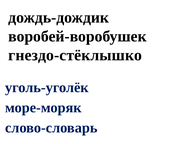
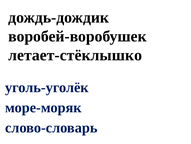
гнездо-стёклышко: гнездо-стёклышко -> летает-стёклышко
